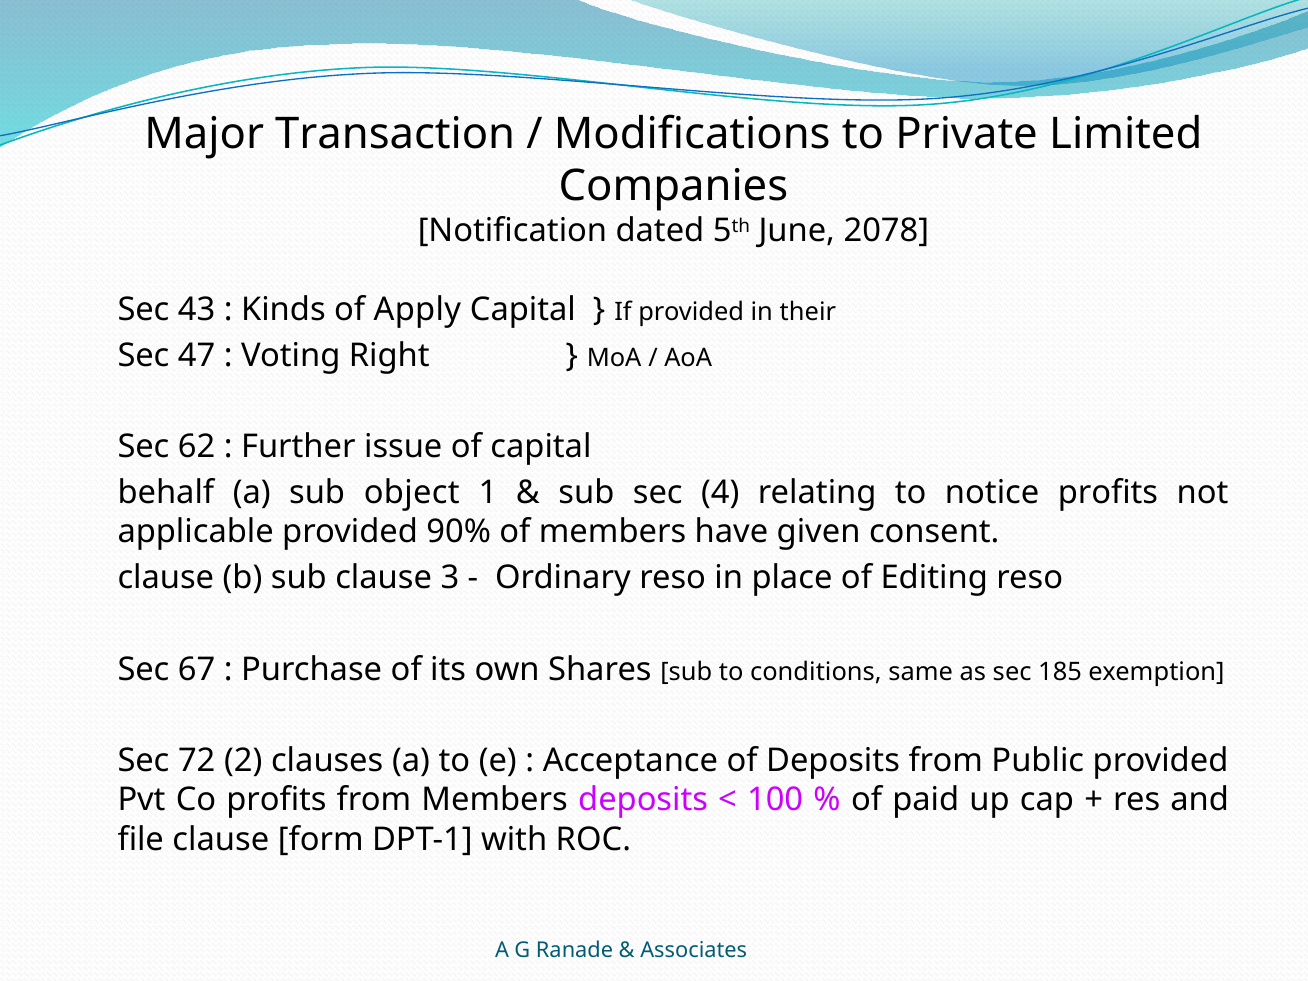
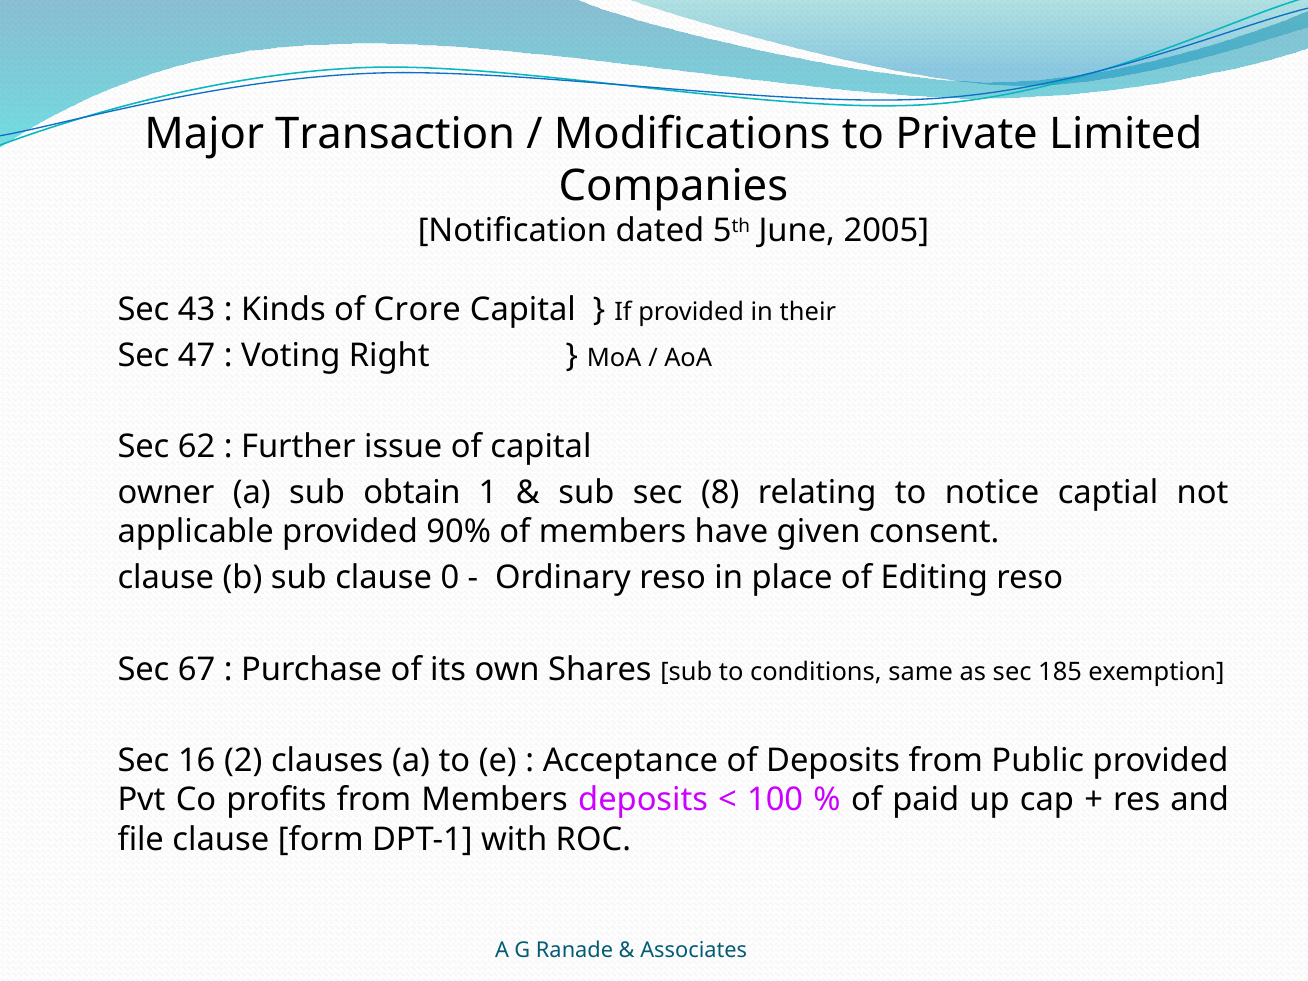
2078: 2078 -> 2005
Apply: Apply -> Crore
behalf: behalf -> owner
object: object -> obtain
4: 4 -> 8
notice profits: profits -> captial
3: 3 -> 0
72: 72 -> 16
